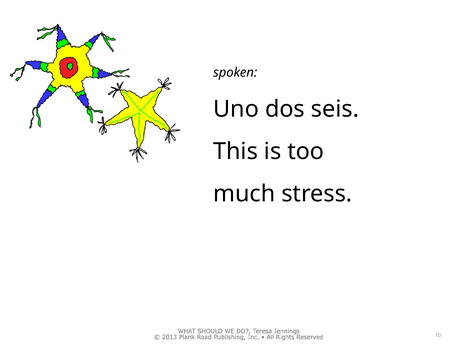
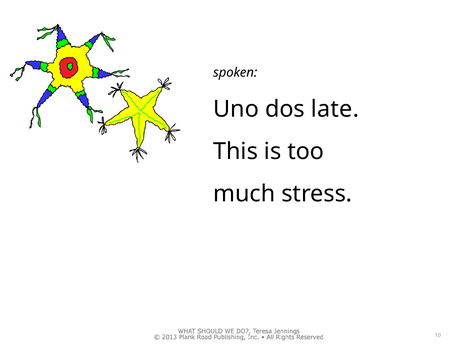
seis: seis -> late
